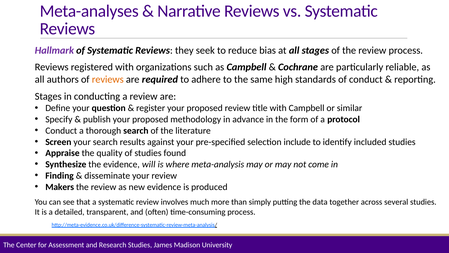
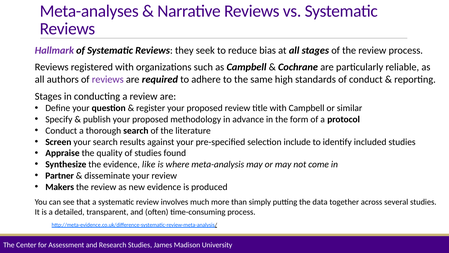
reviews at (108, 79) colour: orange -> purple
will: will -> like
Finding: Finding -> Partner
